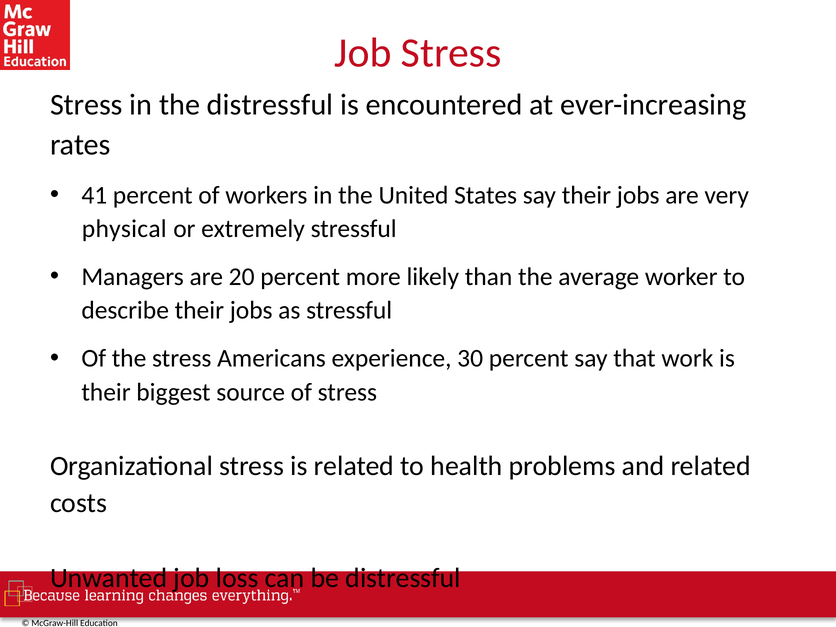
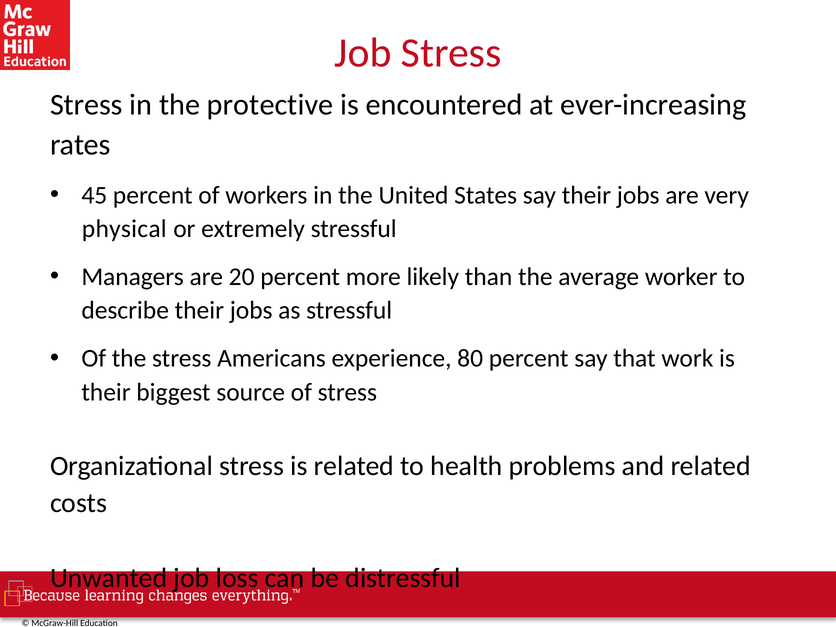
the distressful: distressful -> protective
41: 41 -> 45
30: 30 -> 80
